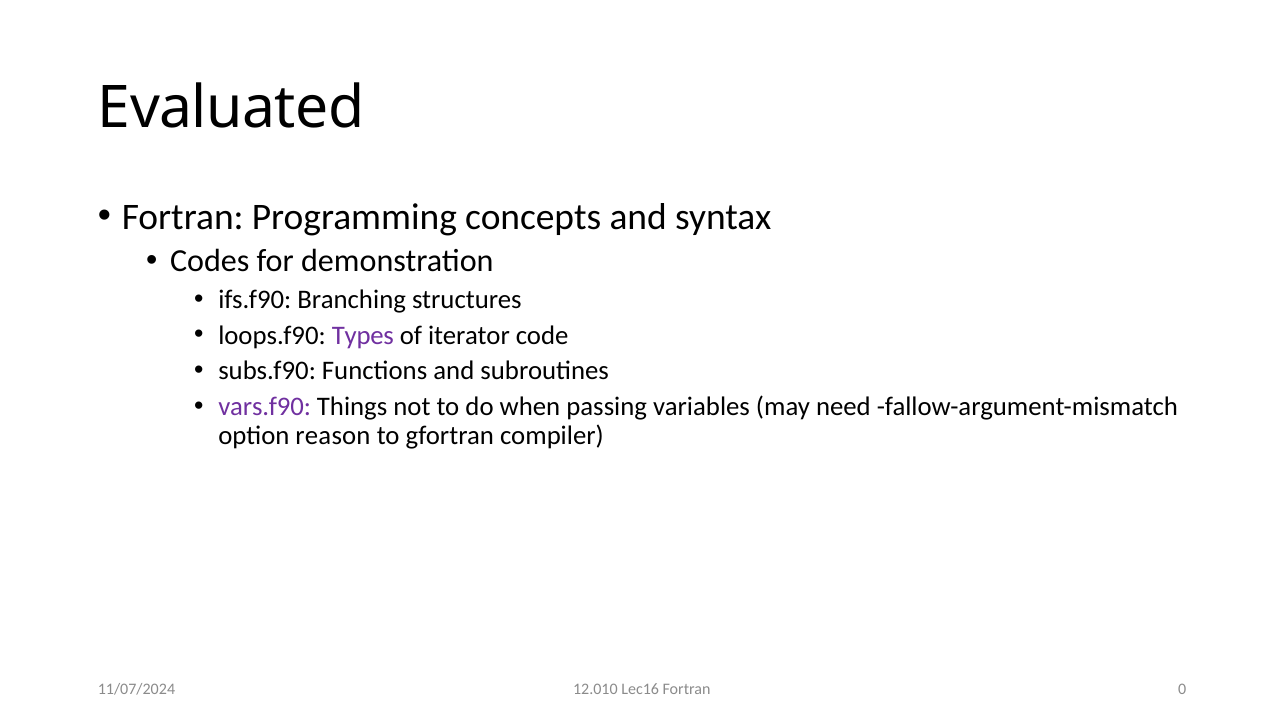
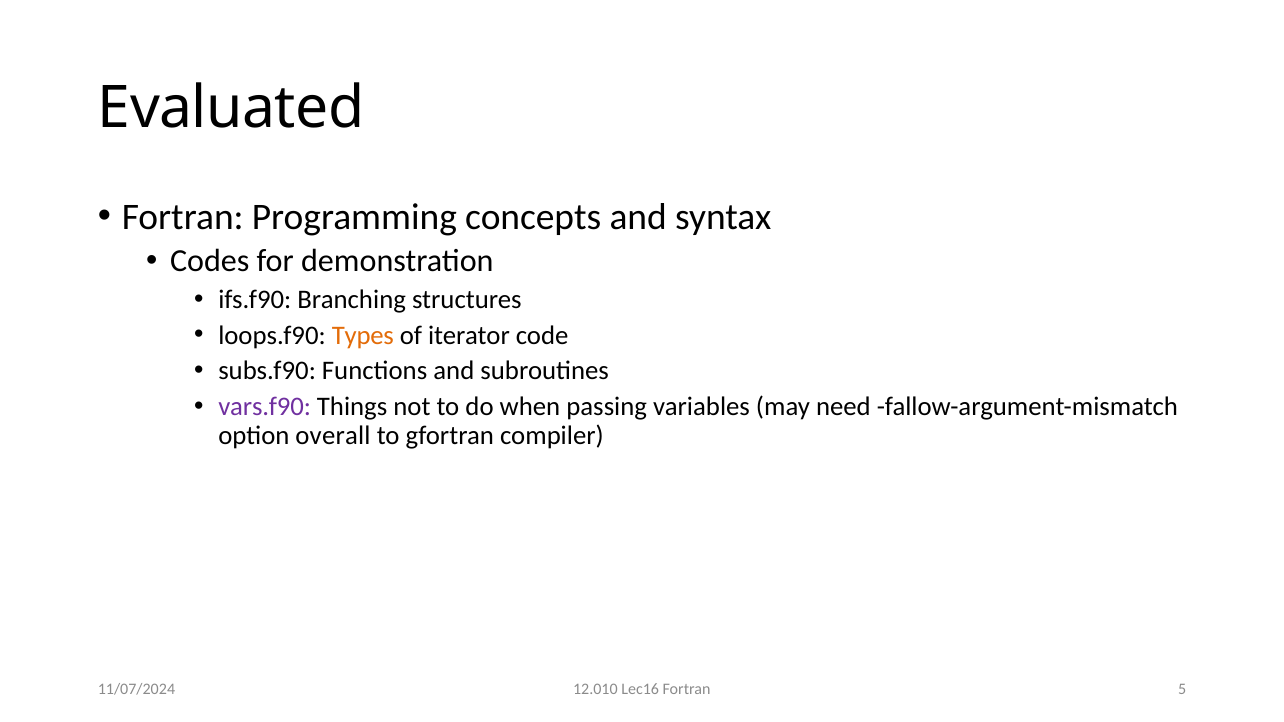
Types colour: purple -> orange
reason: reason -> overall
0: 0 -> 5
